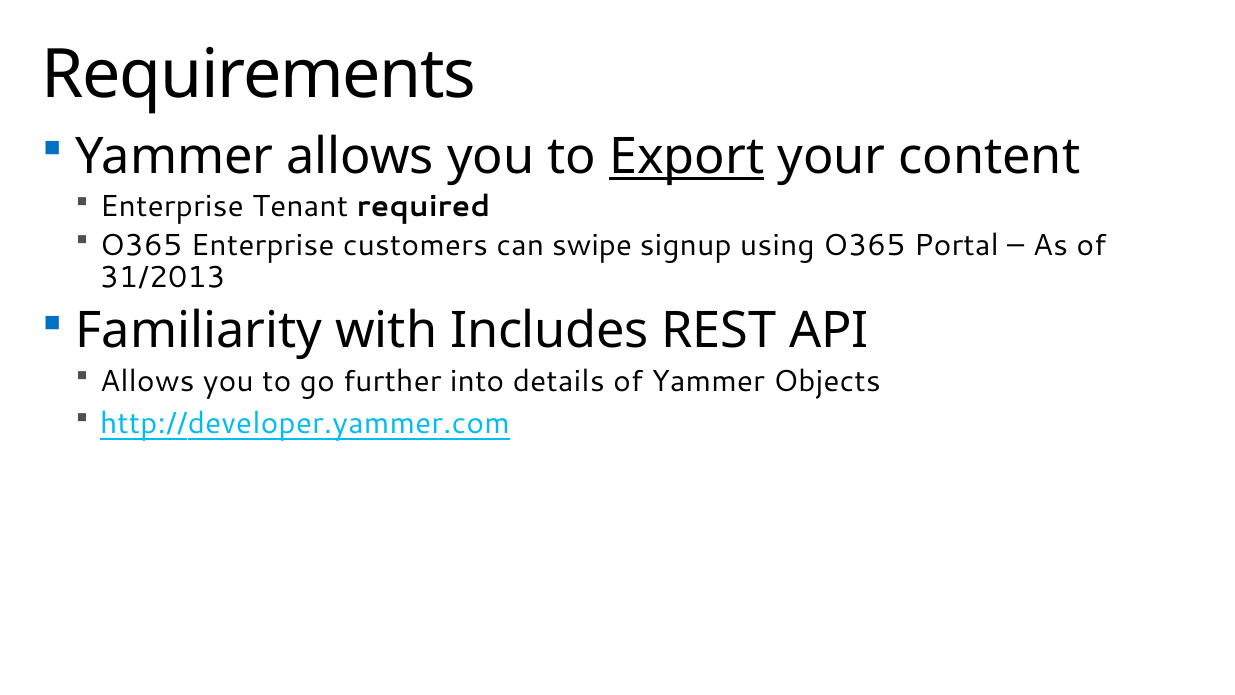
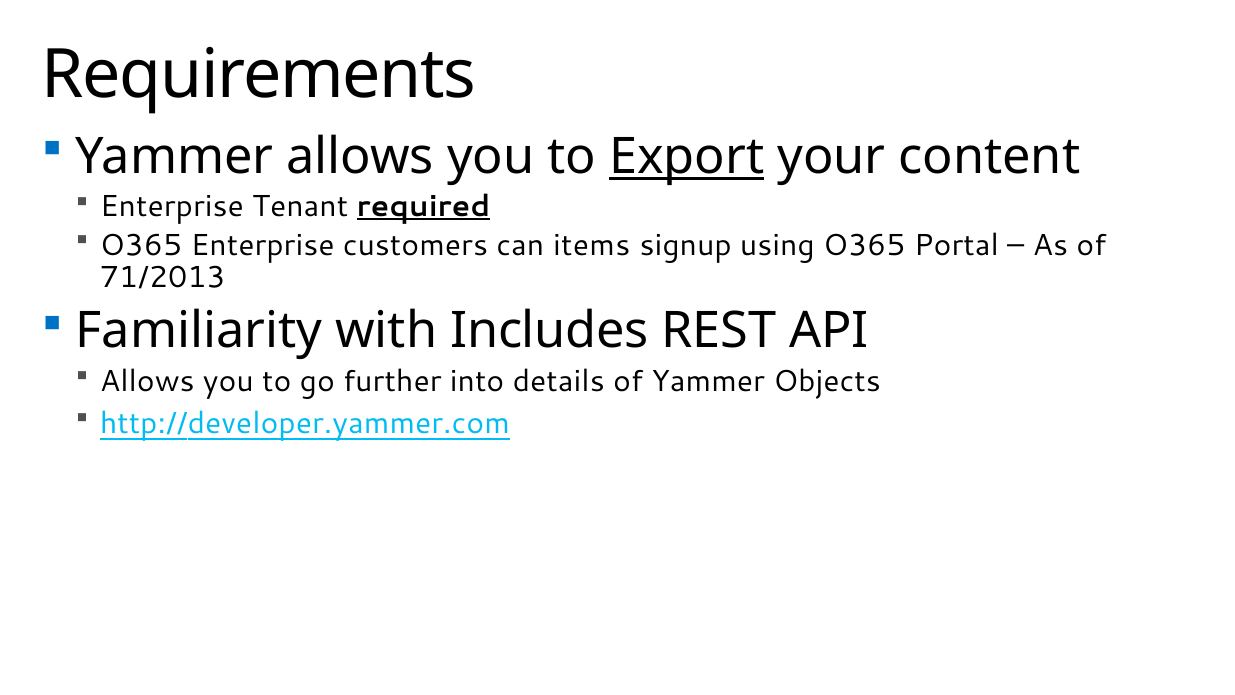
required underline: none -> present
swipe: swipe -> items
31/2013: 31/2013 -> 71/2013
